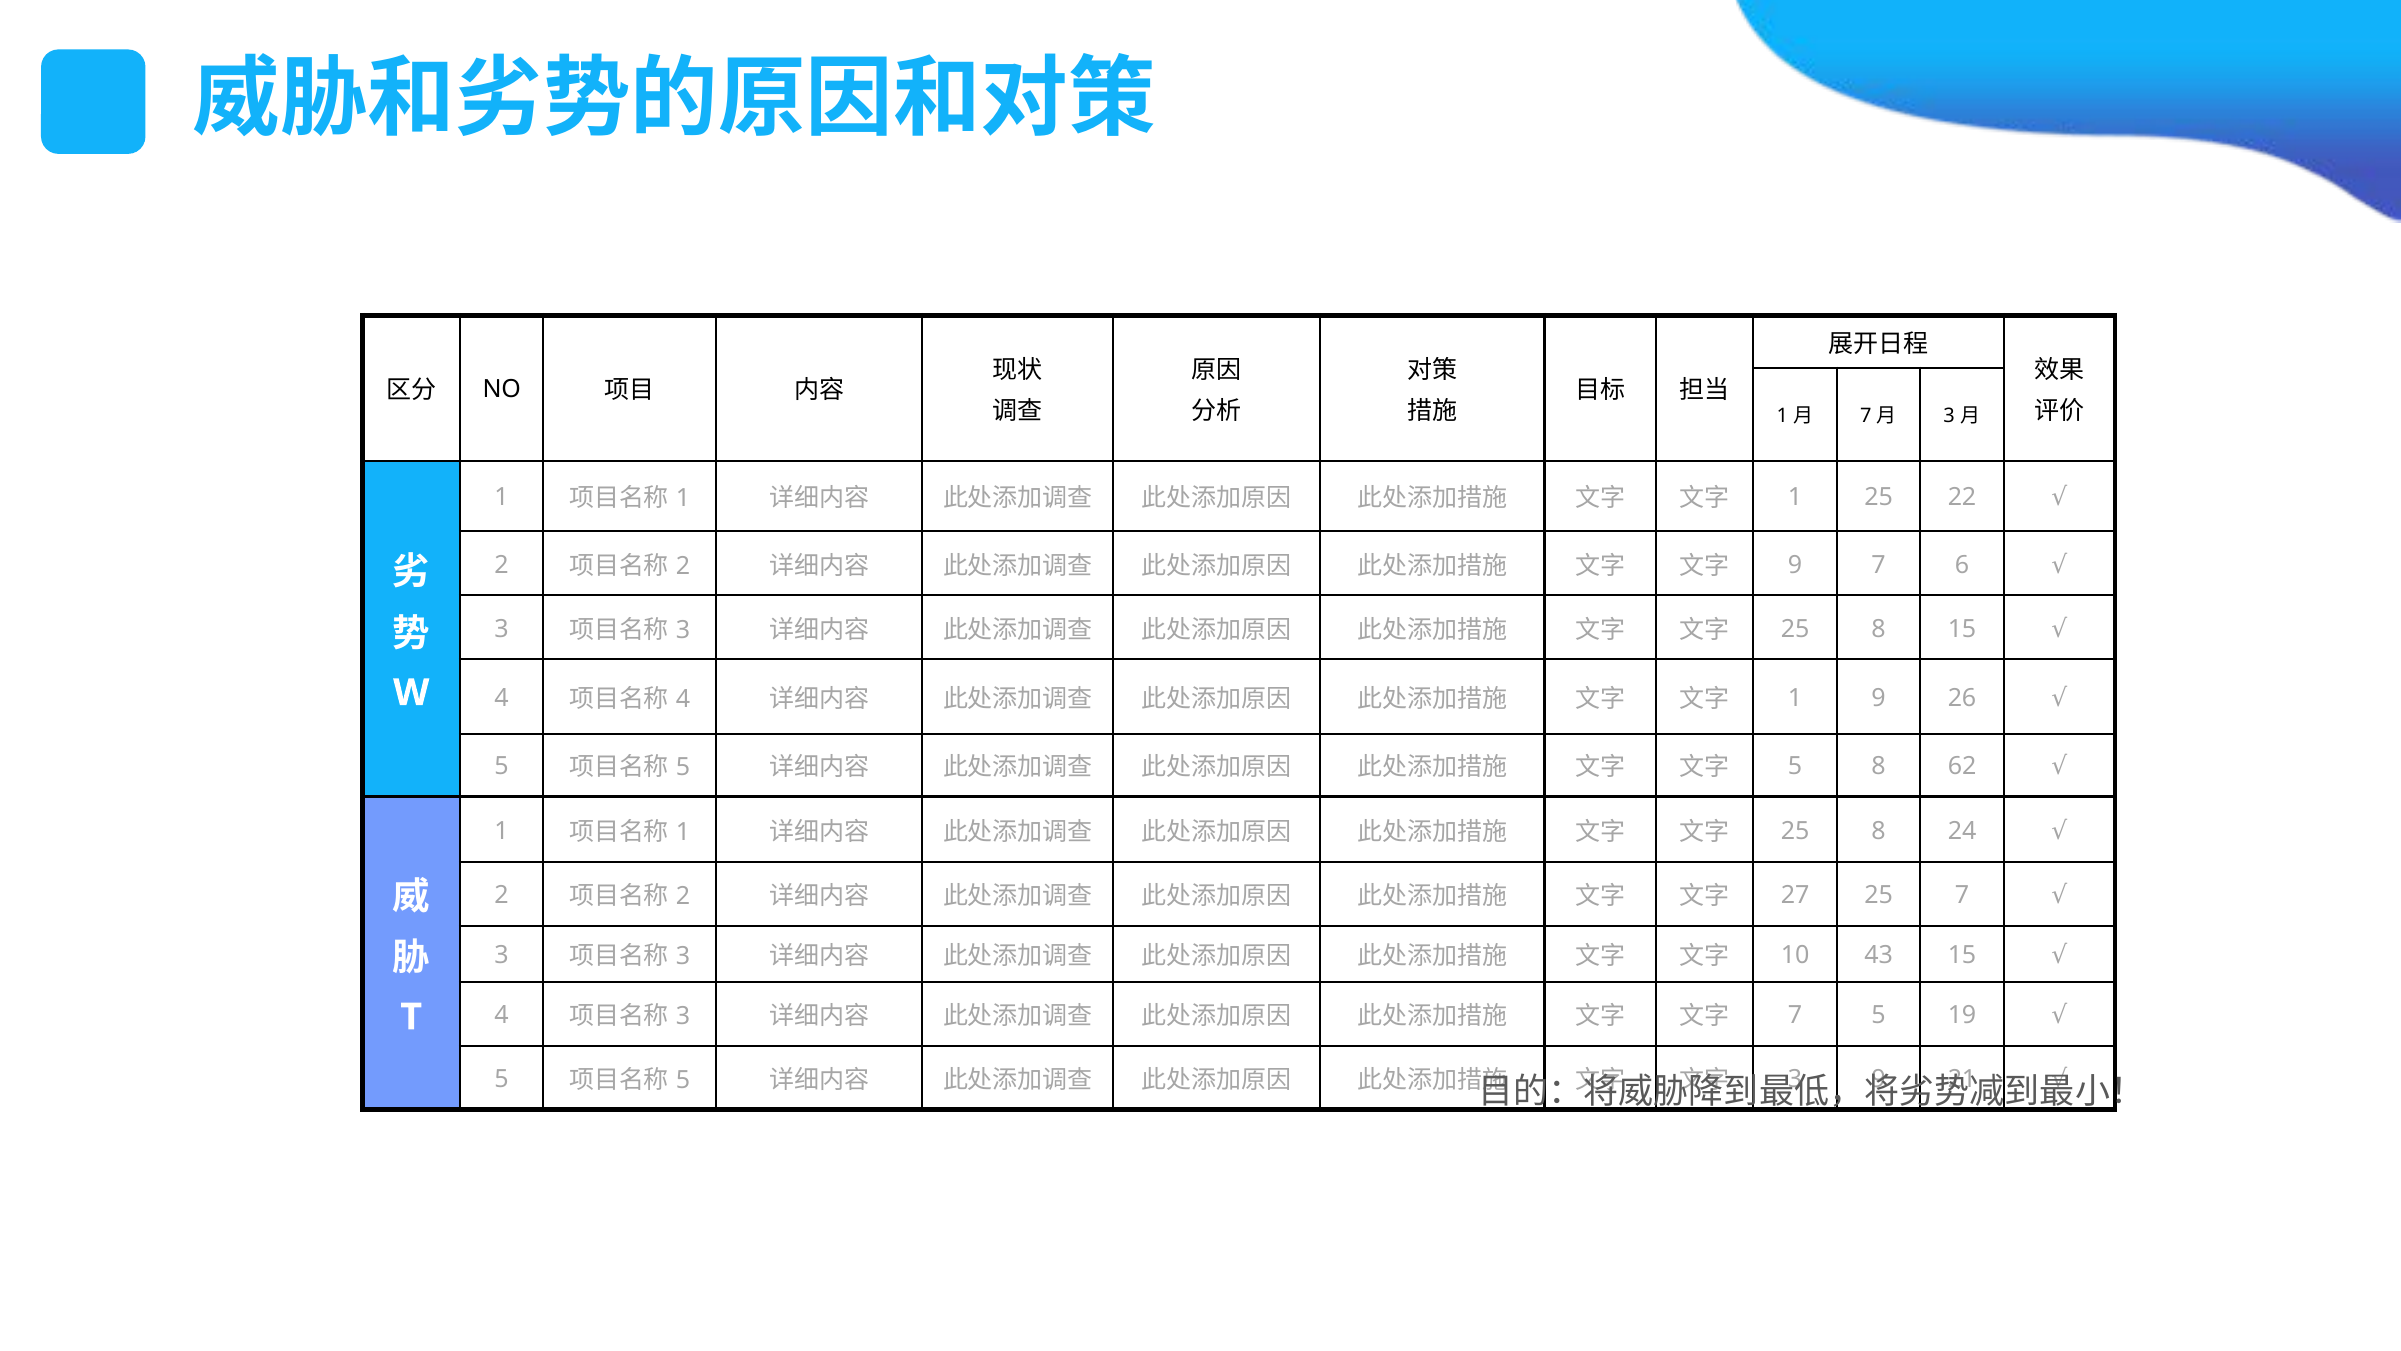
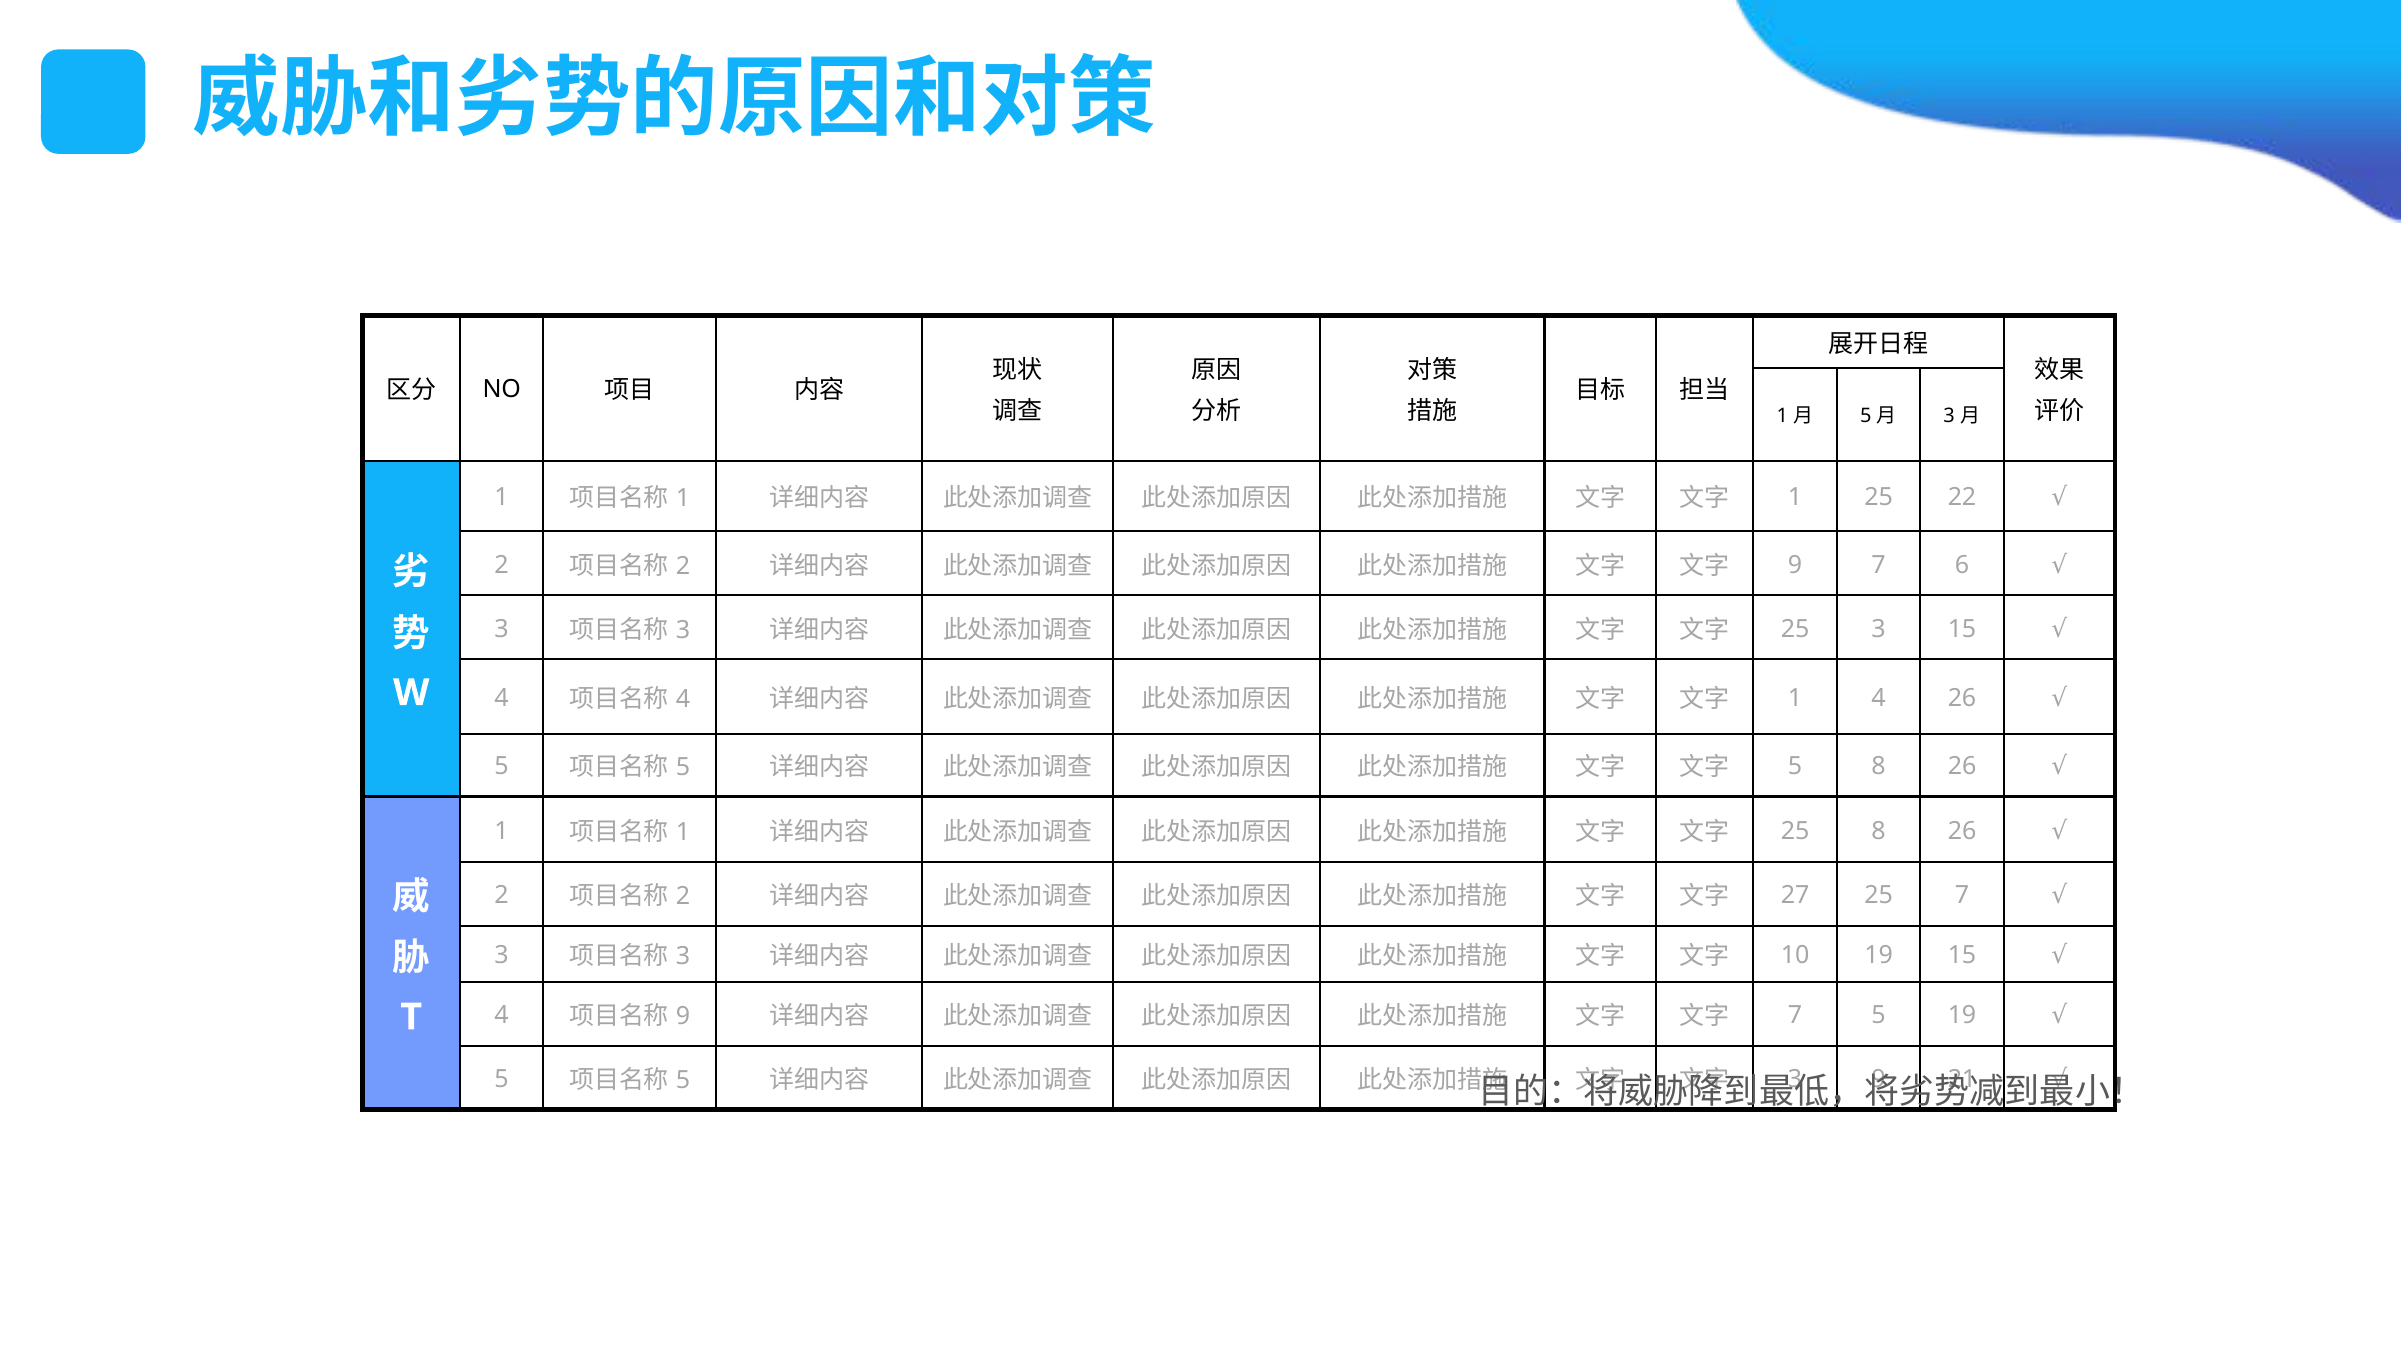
7 at (1866, 416): 7 -> 5
8 at (1879, 629): 8 -> 3
1 9: 9 -> 4
5 8 62: 62 -> 26
25 8 24: 24 -> 26
10 43: 43 -> 19
3 at (683, 1016): 3 -> 9
